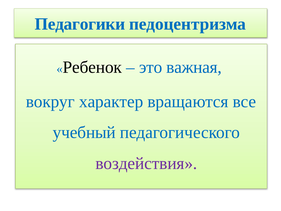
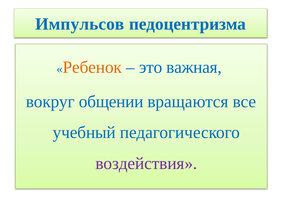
Педагогики: Педагогики -> Импульсов
Ребенок colour: black -> orange
характер: характер -> общении
